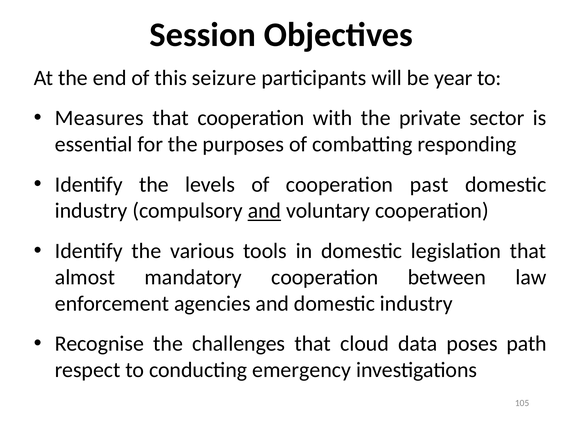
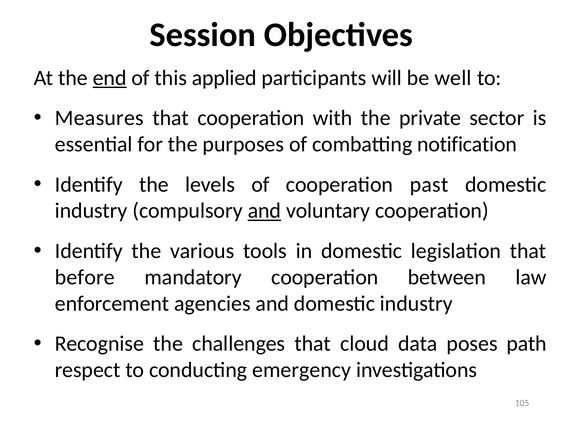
end underline: none -> present
seizure: seizure -> applied
year: year -> well
responding: responding -> notification
almost: almost -> before
